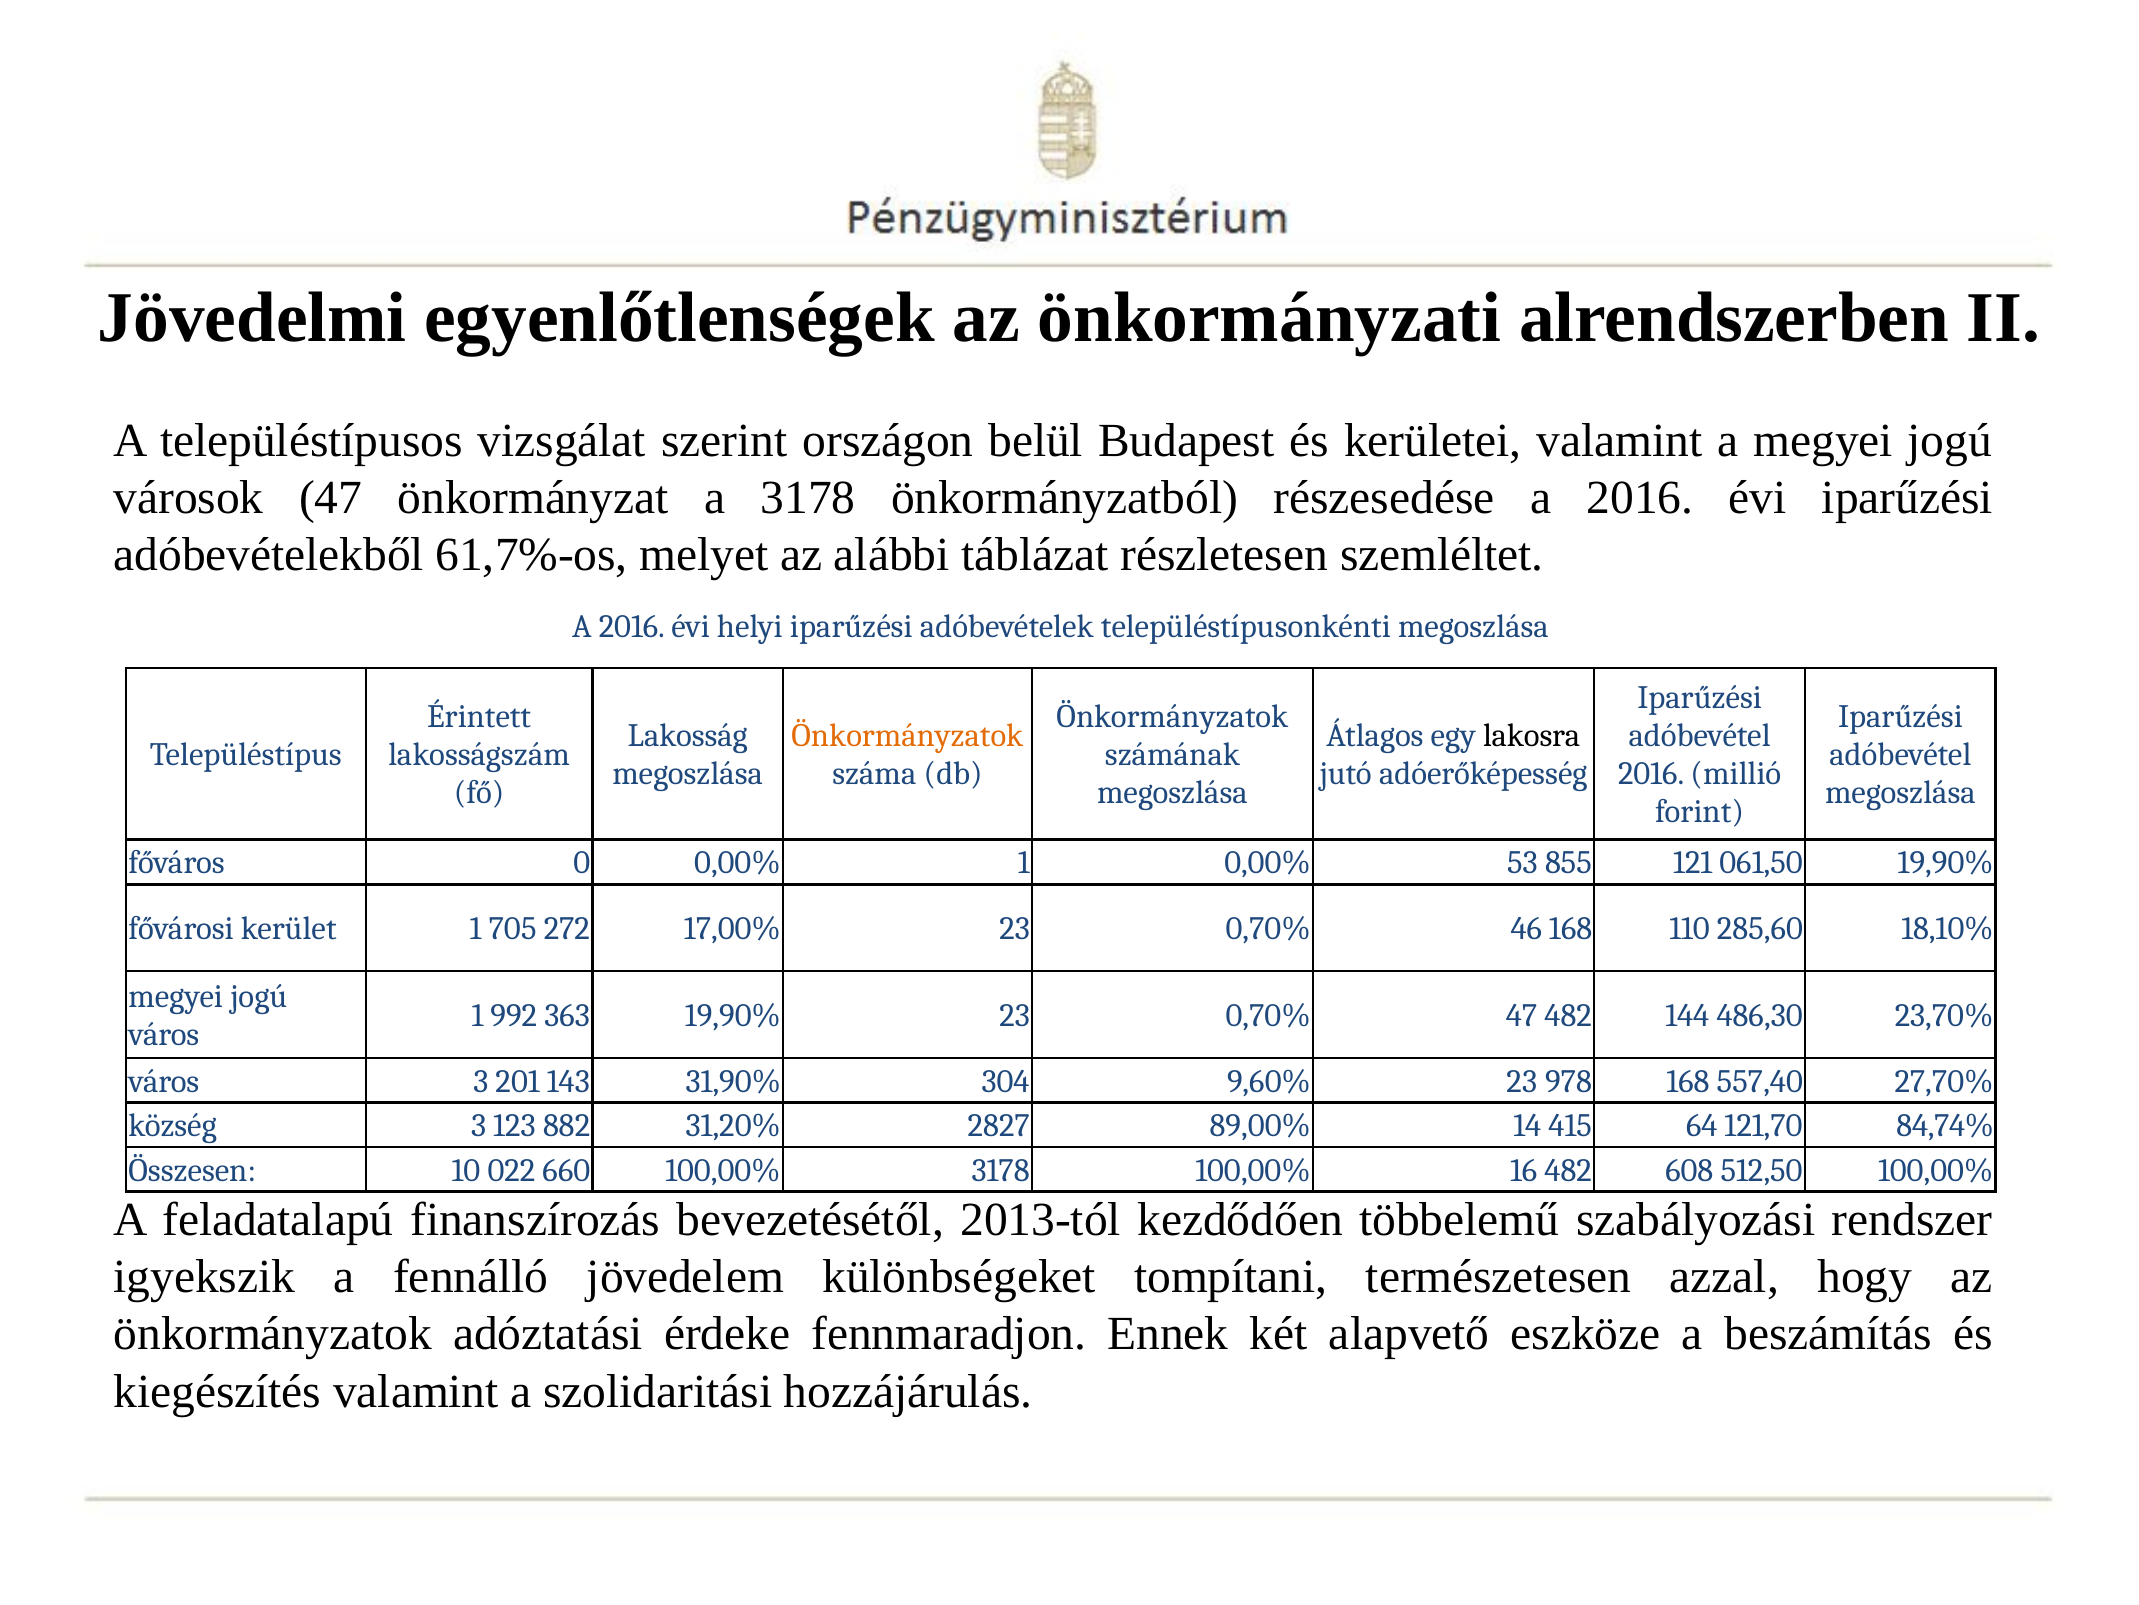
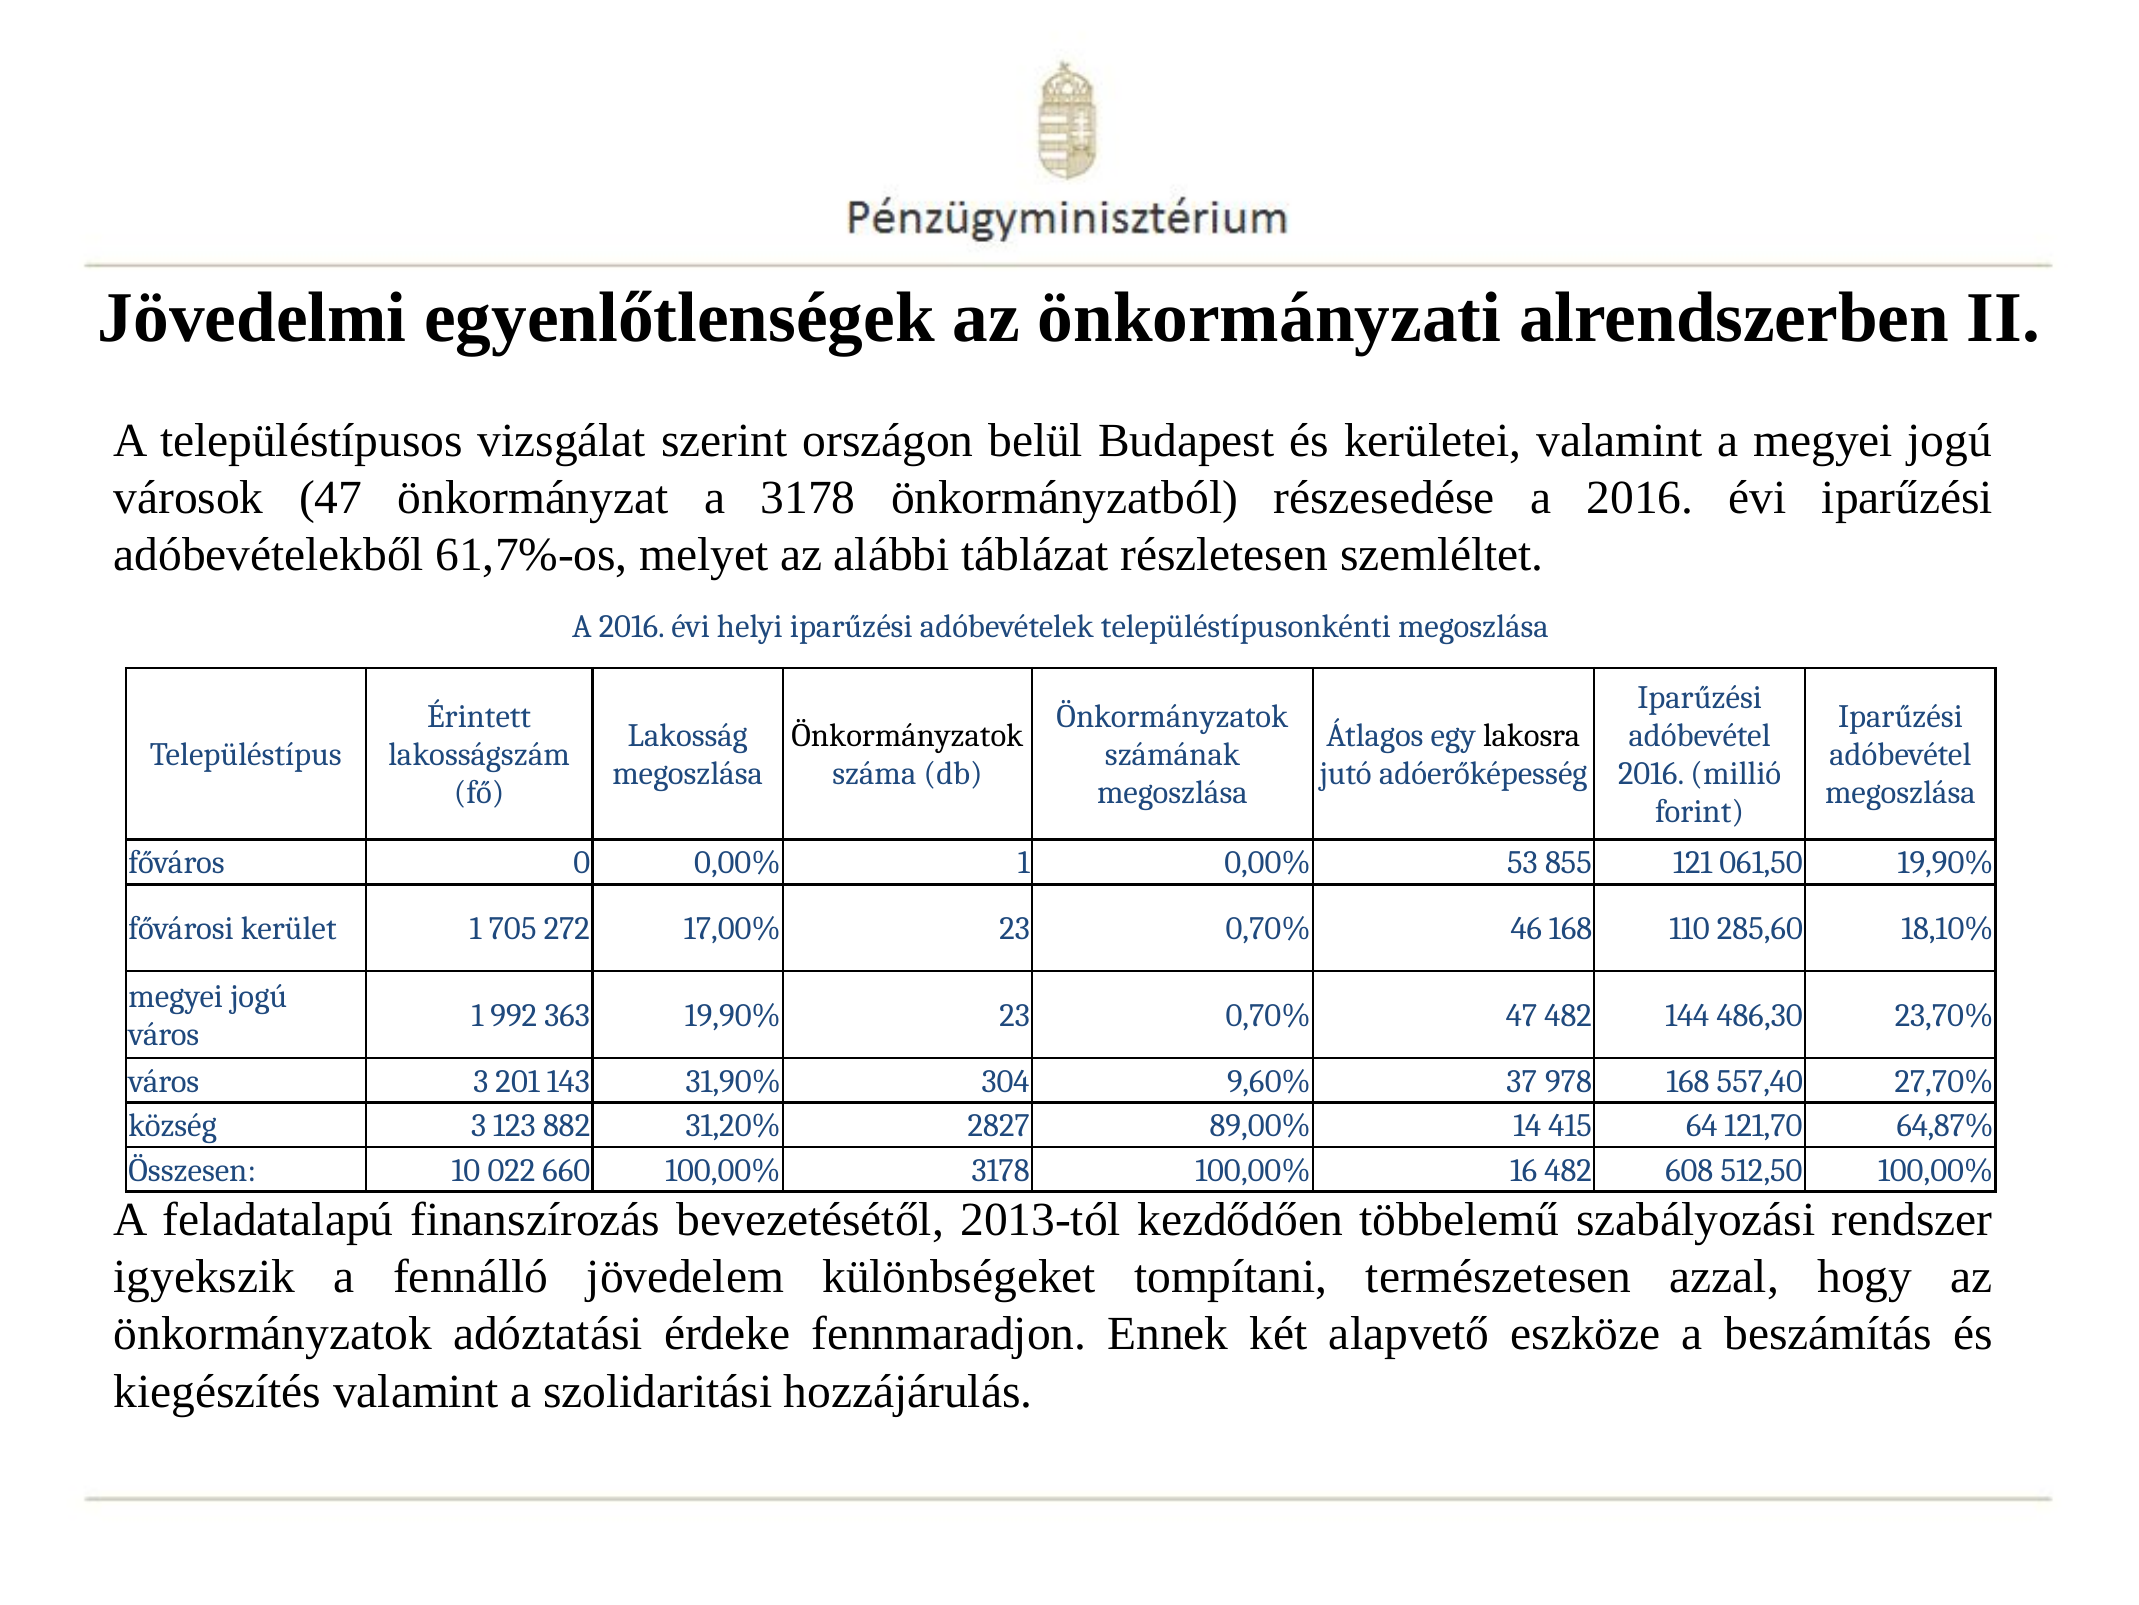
Önkormányzatok at (907, 736) colour: orange -> black
9,60% 23: 23 -> 37
84,74%: 84,74% -> 64,87%
